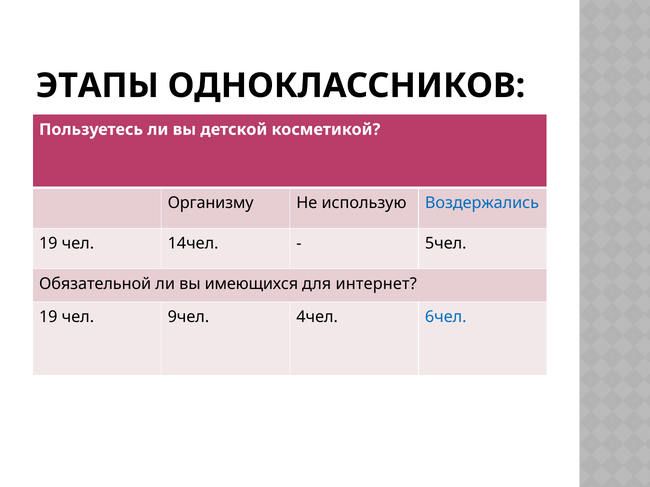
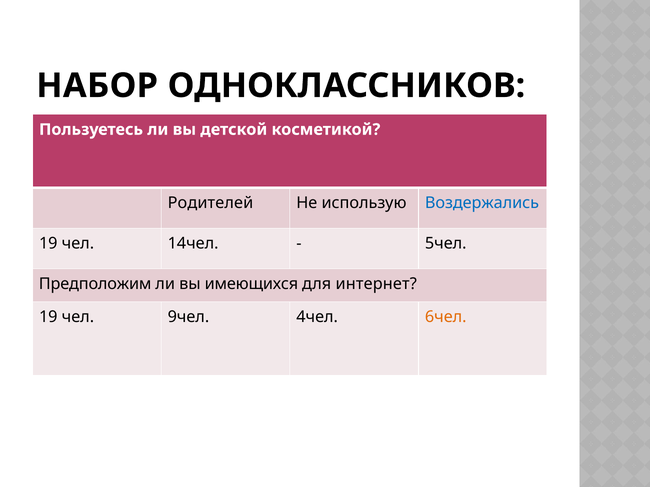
ЭТАПЫ: ЭТАПЫ -> НАБОР
Организму: Организму -> Родителей
Обязательной: Обязательной -> Предположим
6чел colour: blue -> orange
